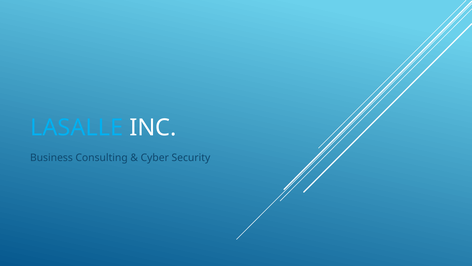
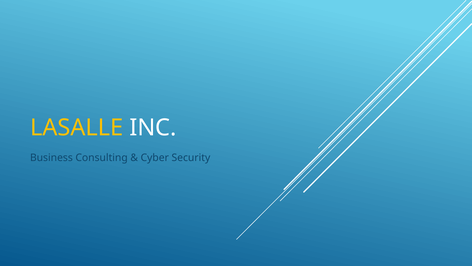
LASALLE colour: light blue -> yellow
